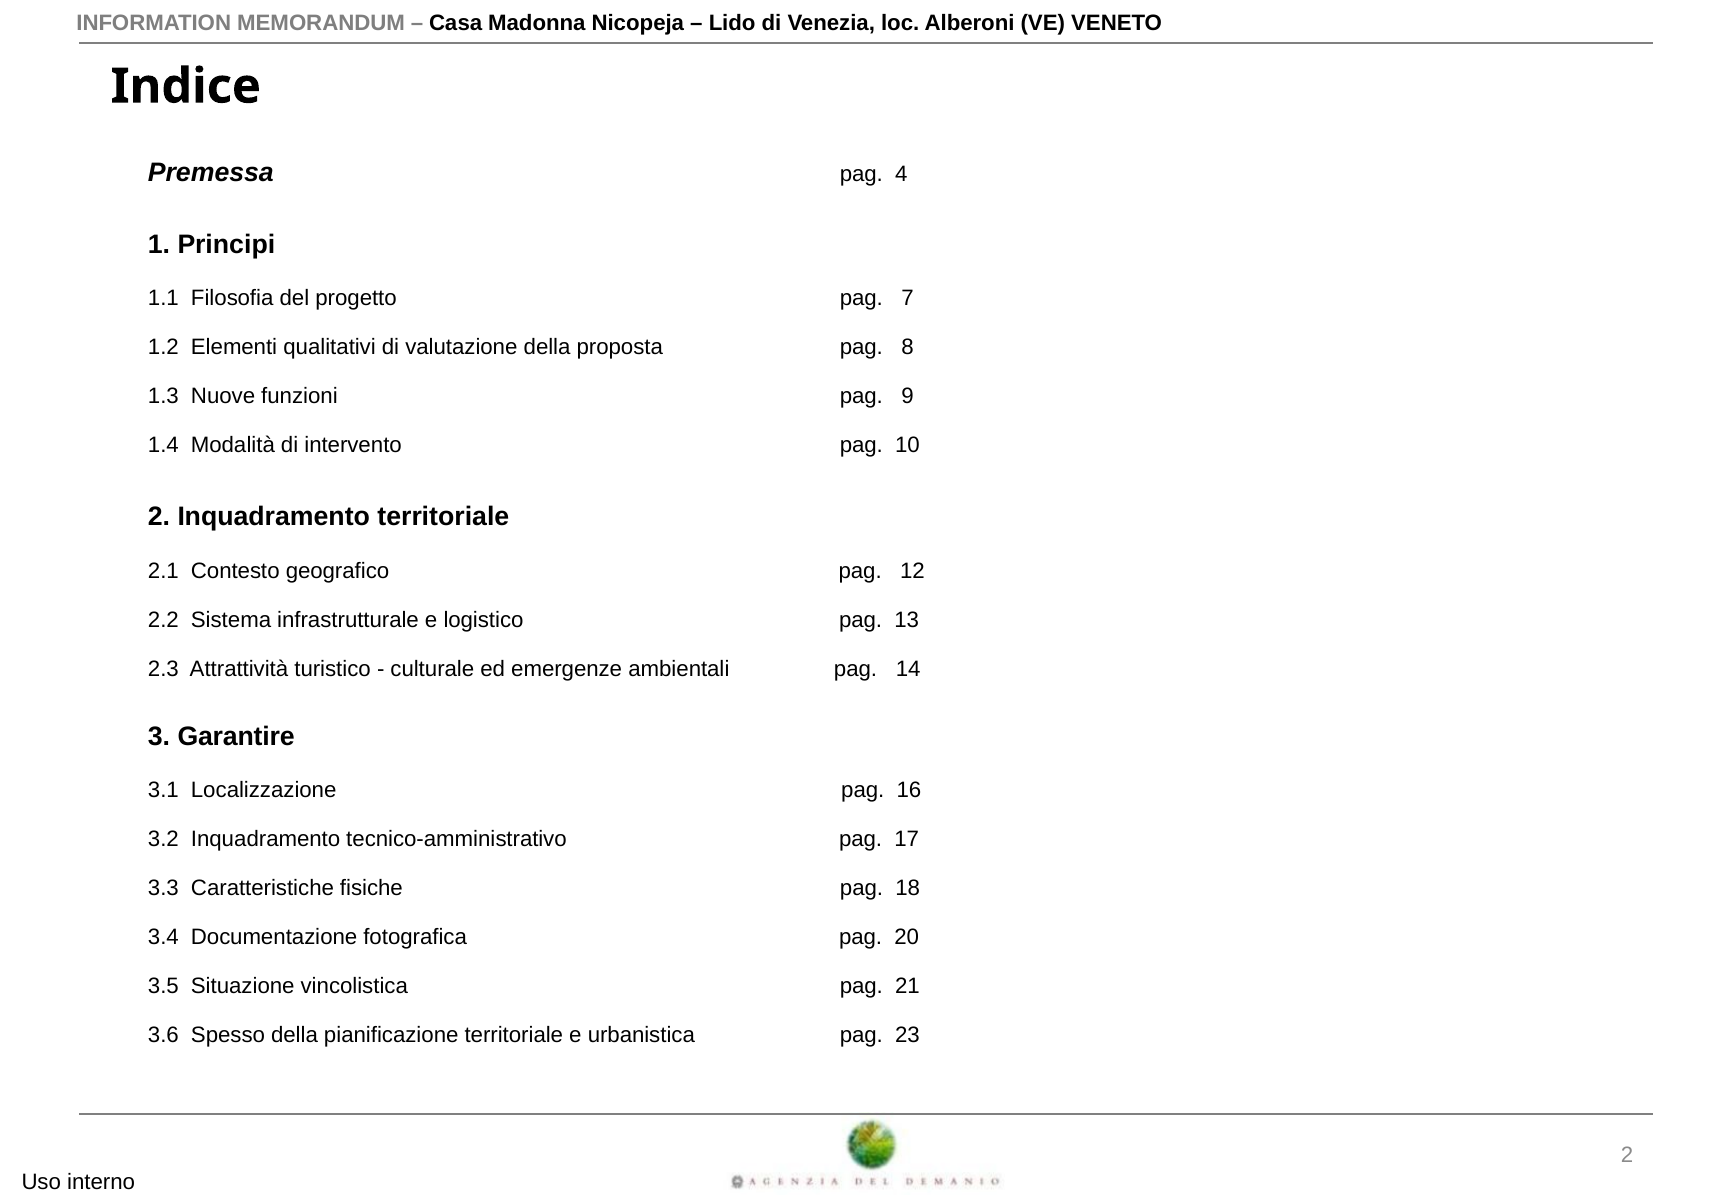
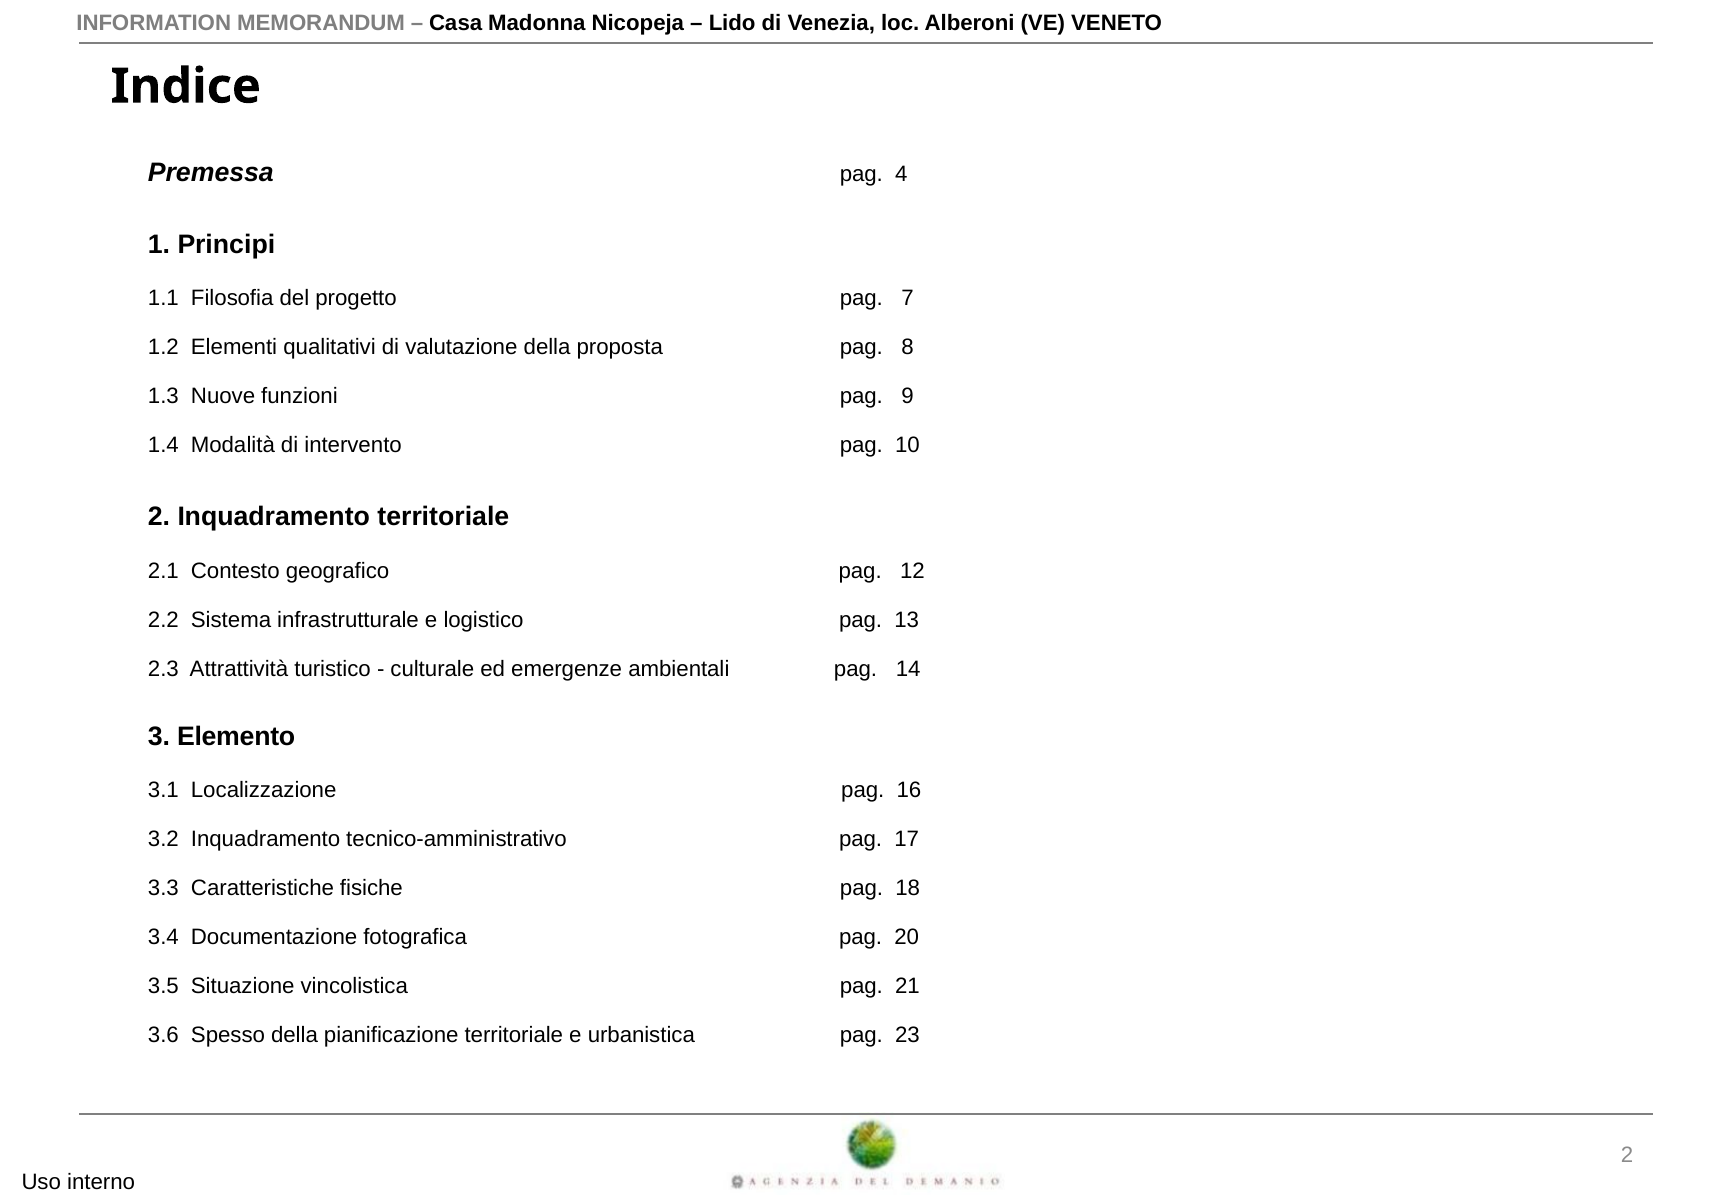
Garantire: Garantire -> Elemento
